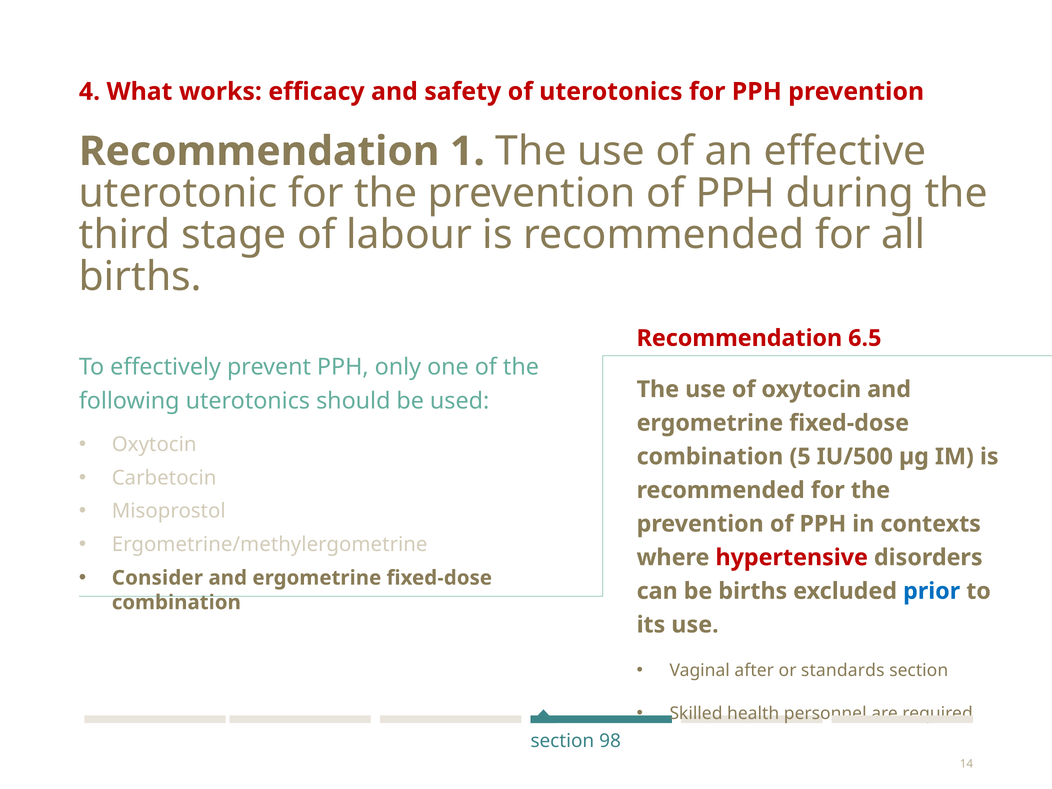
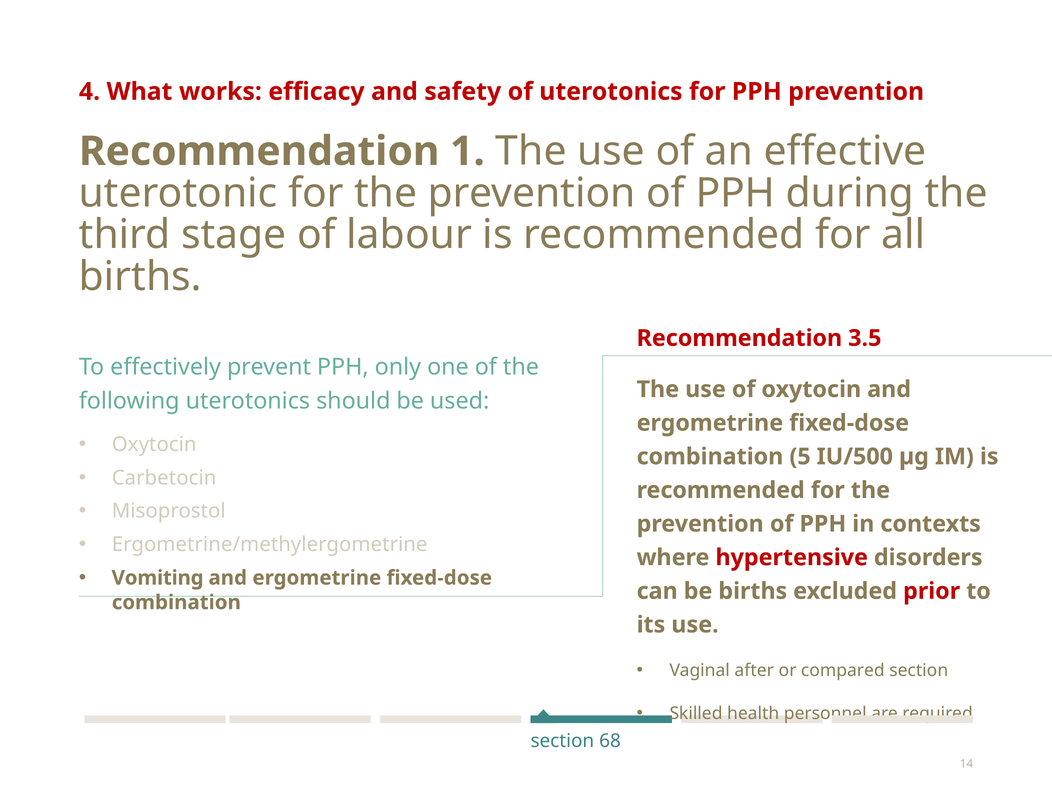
6.5: 6.5 -> 3.5
Consider: Consider -> Vomiting
prior colour: blue -> red
standards: standards -> compared
98: 98 -> 68
